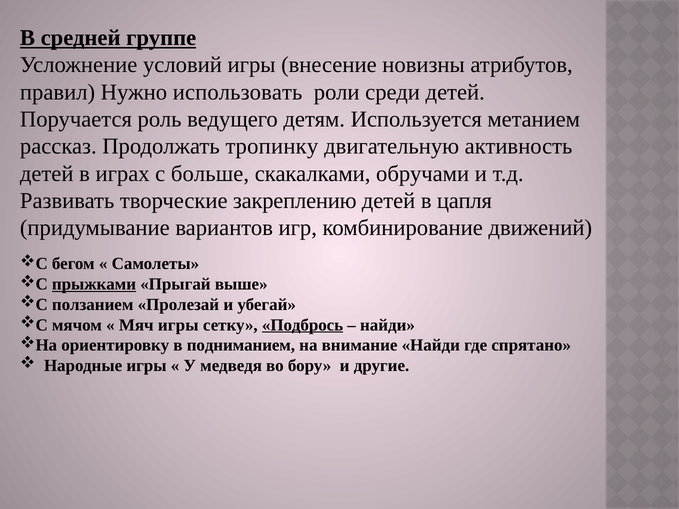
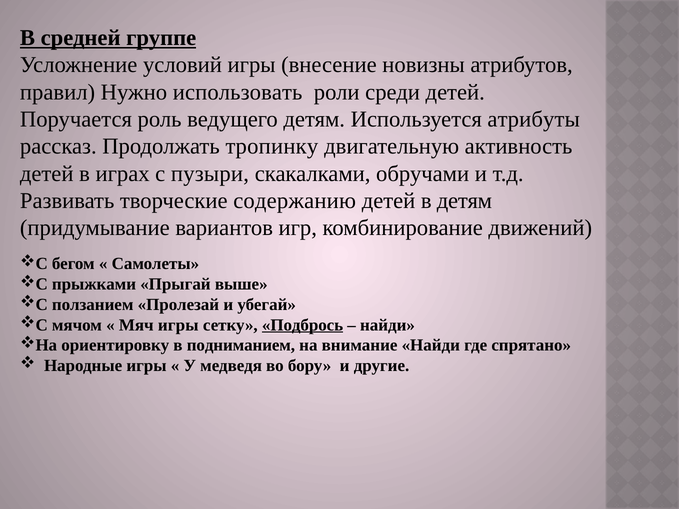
метанием: метанием -> атрибуты
больше: больше -> пузыри
закреплению: закреплению -> содержанию
в цапля: цапля -> детям
прыжками underline: present -> none
